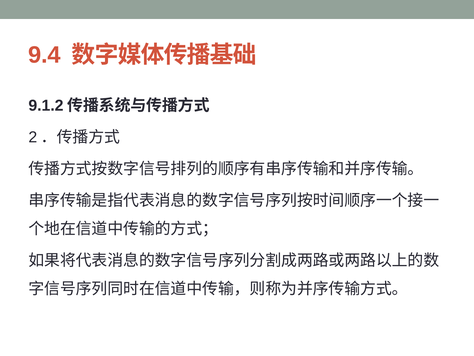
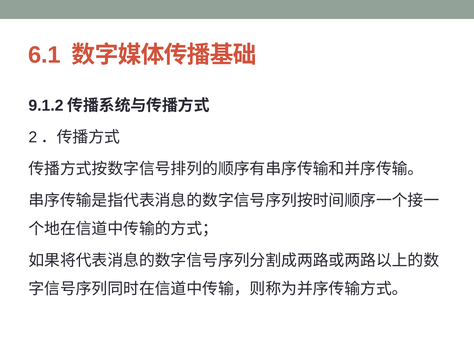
9.4: 9.4 -> 6.1
